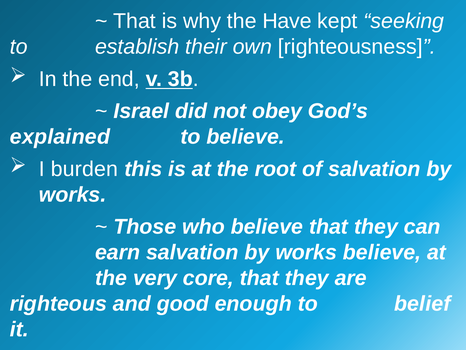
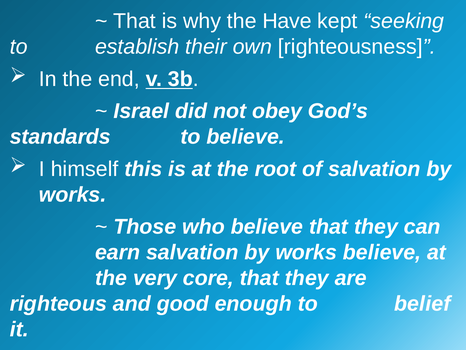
explained: explained -> standards
burden: burden -> himself
